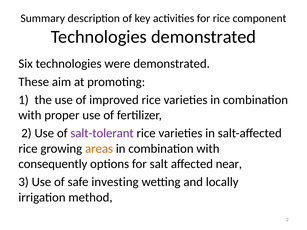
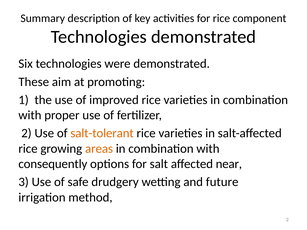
salt-tolerant colour: purple -> orange
investing: investing -> drudgery
locally: locally -> future
